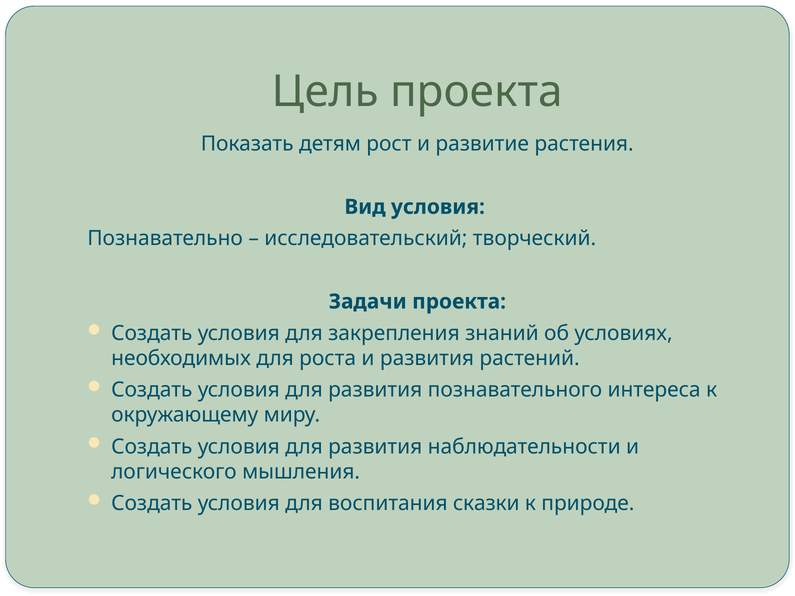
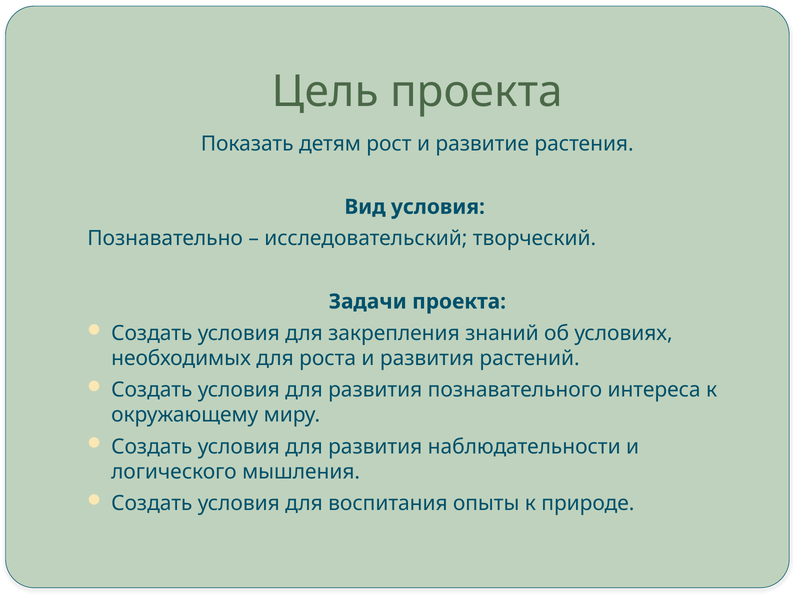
сказки: сказки -> опыты
